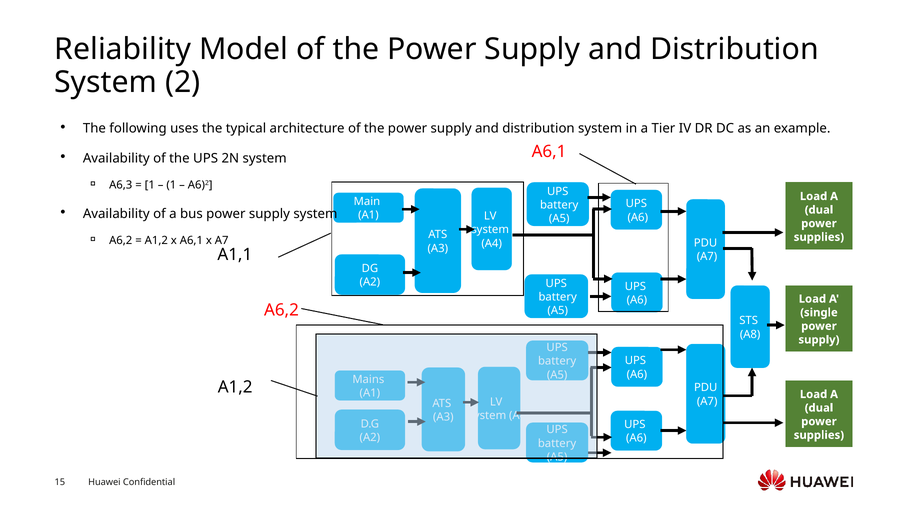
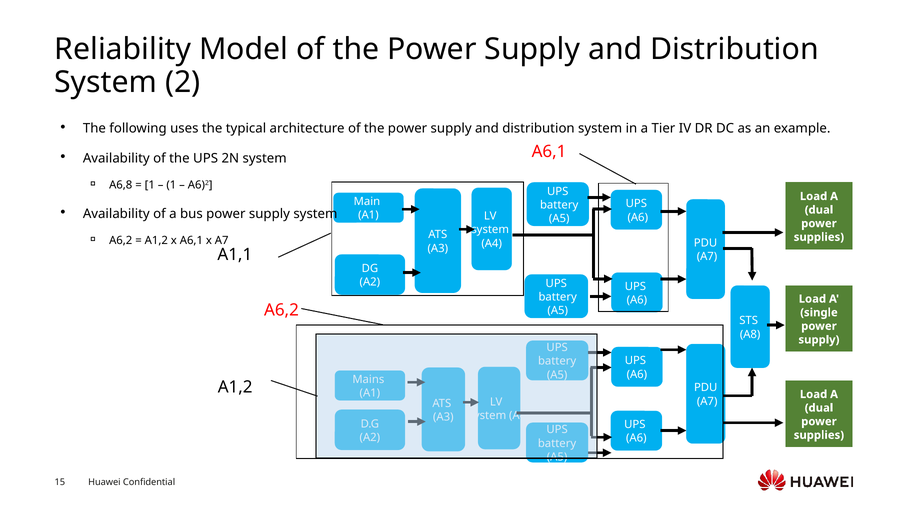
A6,3: A6,3 -> A6,8
